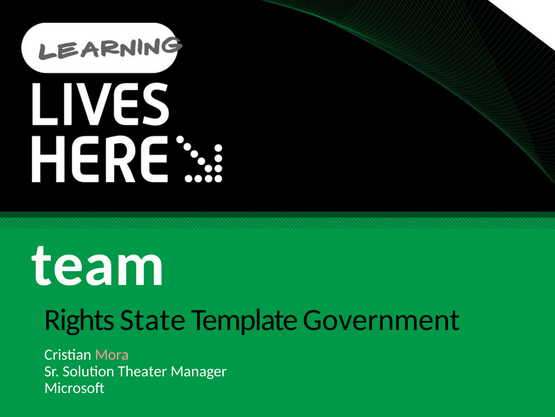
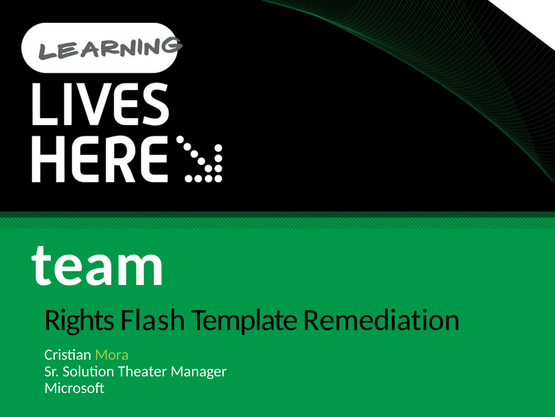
State: State -> Flash
Government: Government -> Remediation
Mora colour: pink -> light green
